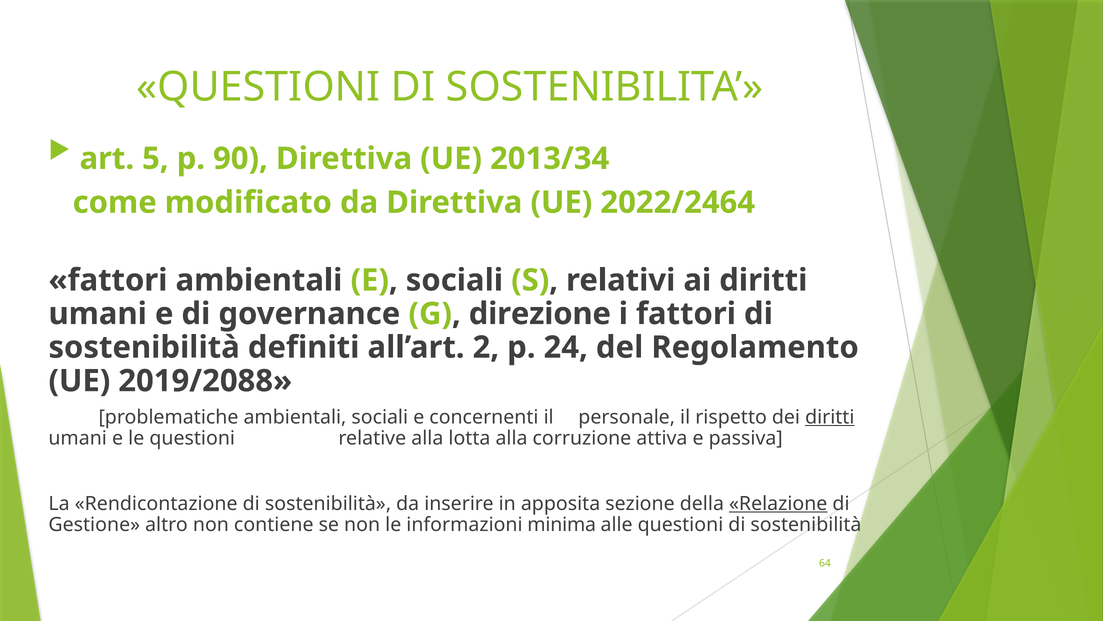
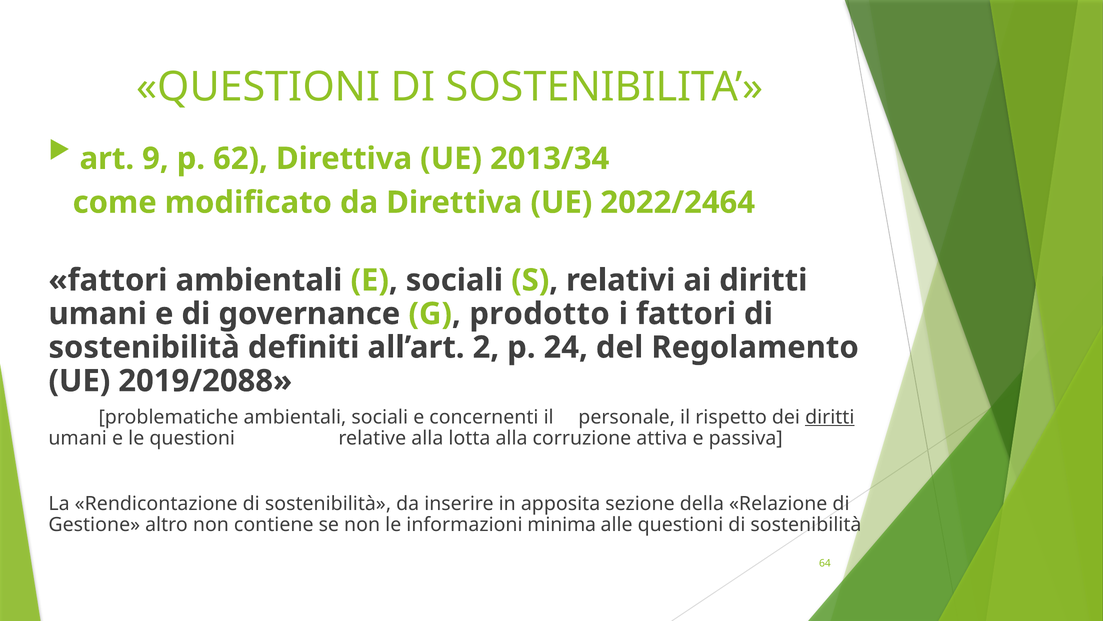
5: 5 -> 9
90: 90 -> 62
direzione: direzione -> prodotto
Relazione underline: present -> none
